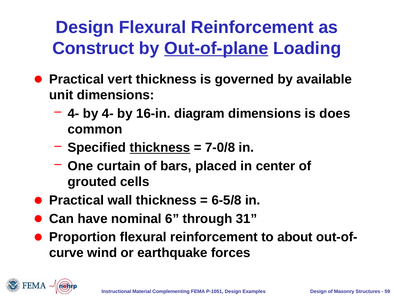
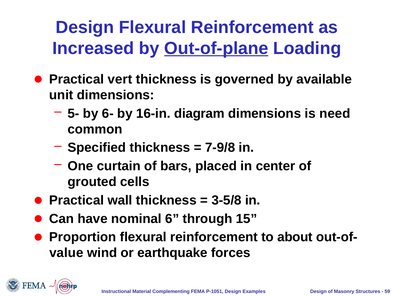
Construct: Construct -> Increased
4- at (74, 113): 4- -> 5-
by 4-: 4- -> 6-
does: does -> need
thickness at (160, 147) underline: present -> none
7-0/8: 7-0/8 -> 7-9/8
6-5/8: 6-5/8 -> 3-5/8
31: 31 -> 15
curve: curve -> value
